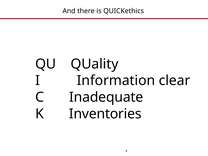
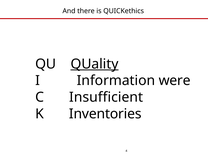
QUality underline: none -> present
clear: clear -> were
Inadequate: Inadequate -> Insufficient
